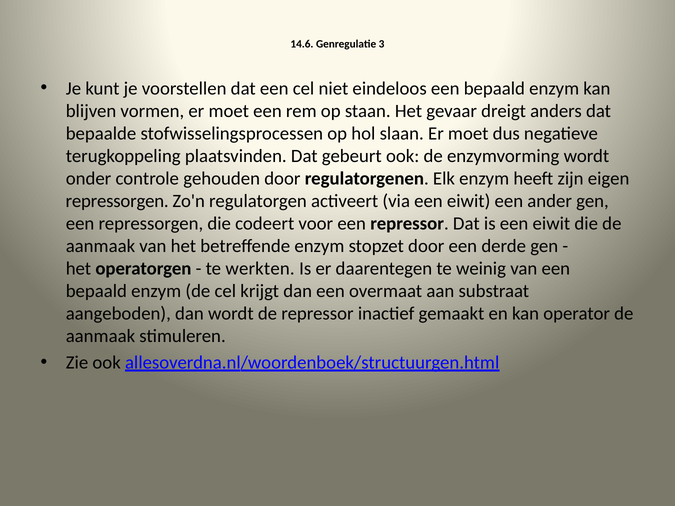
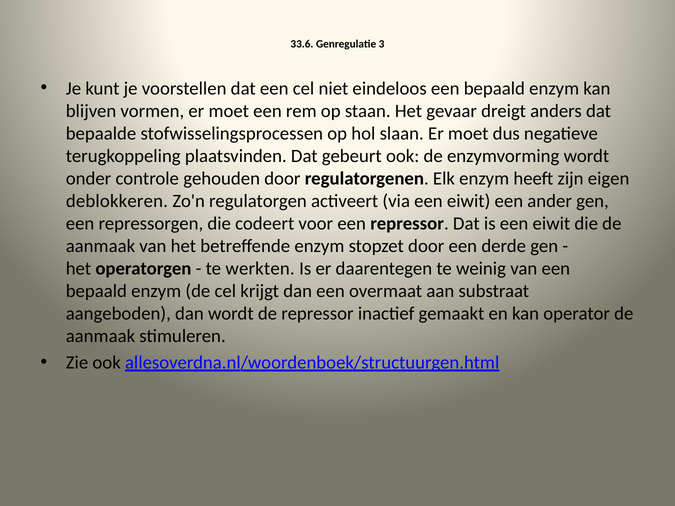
14.6: 14.6 -> 33.6
repressorgen at (117, 201): repressorgen -> deblokkeren
